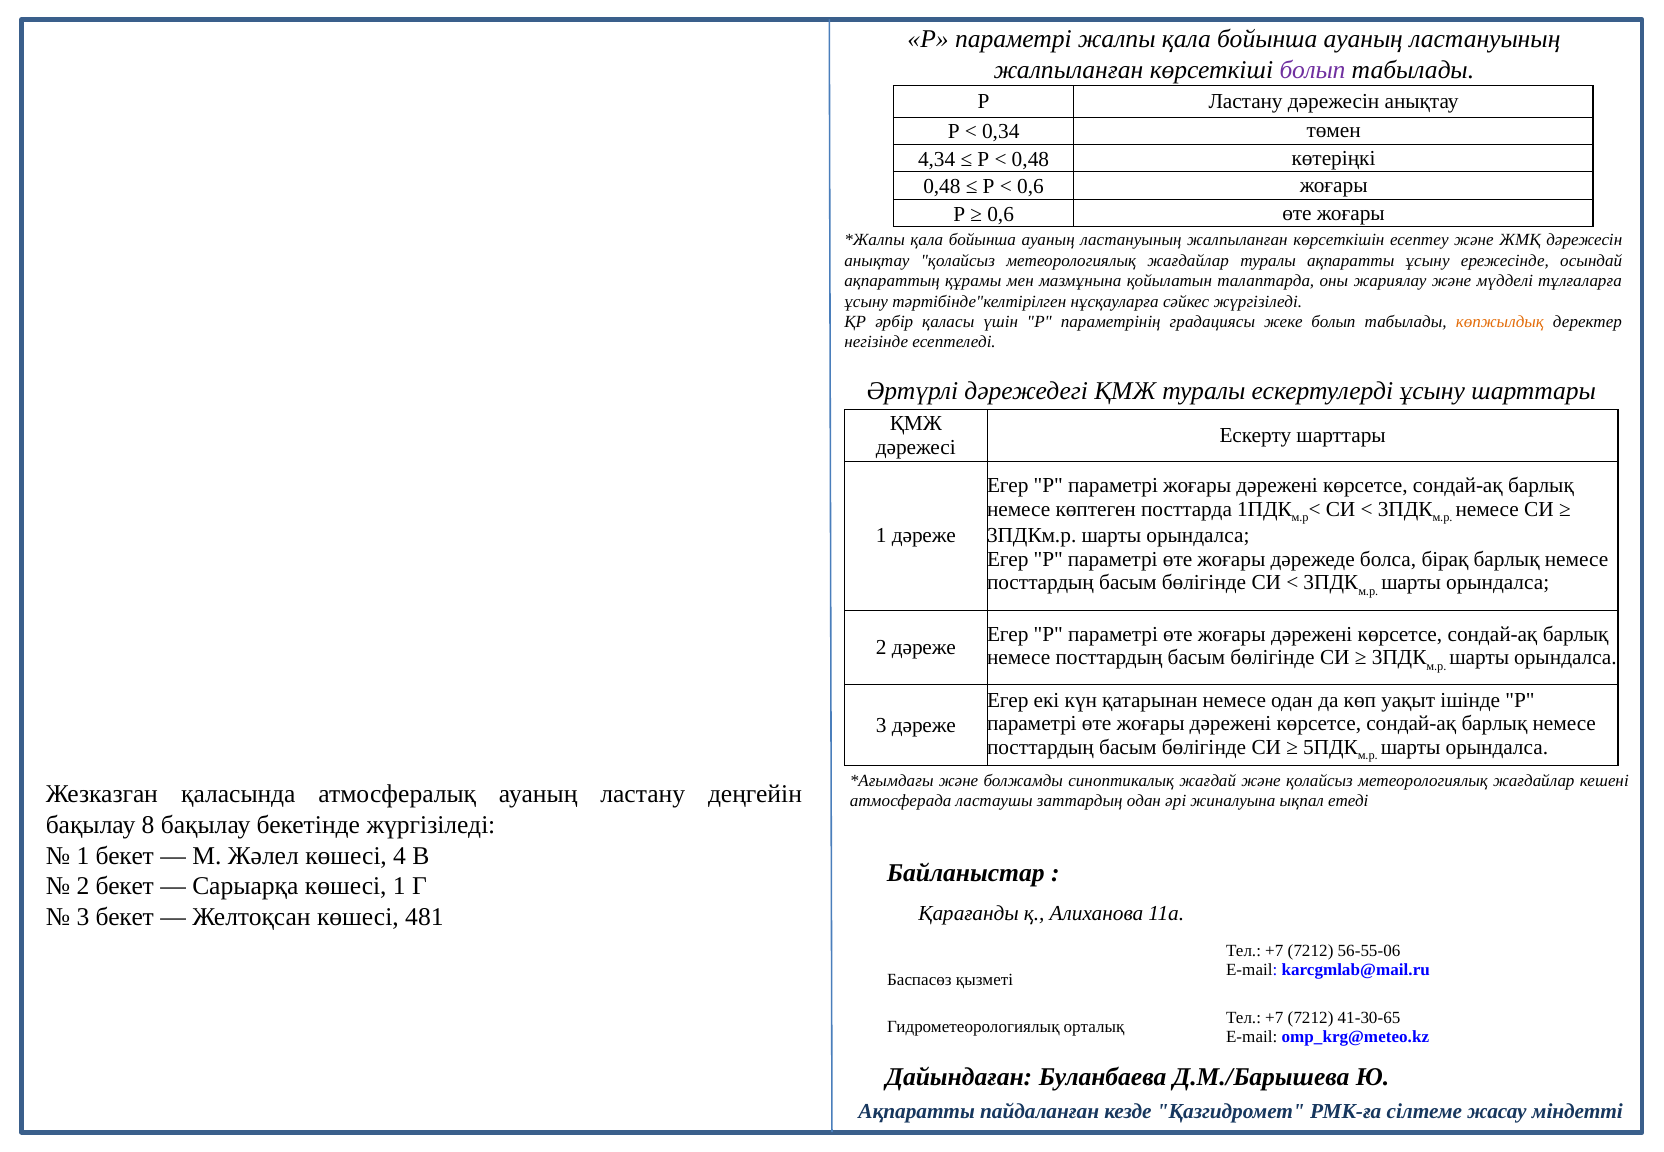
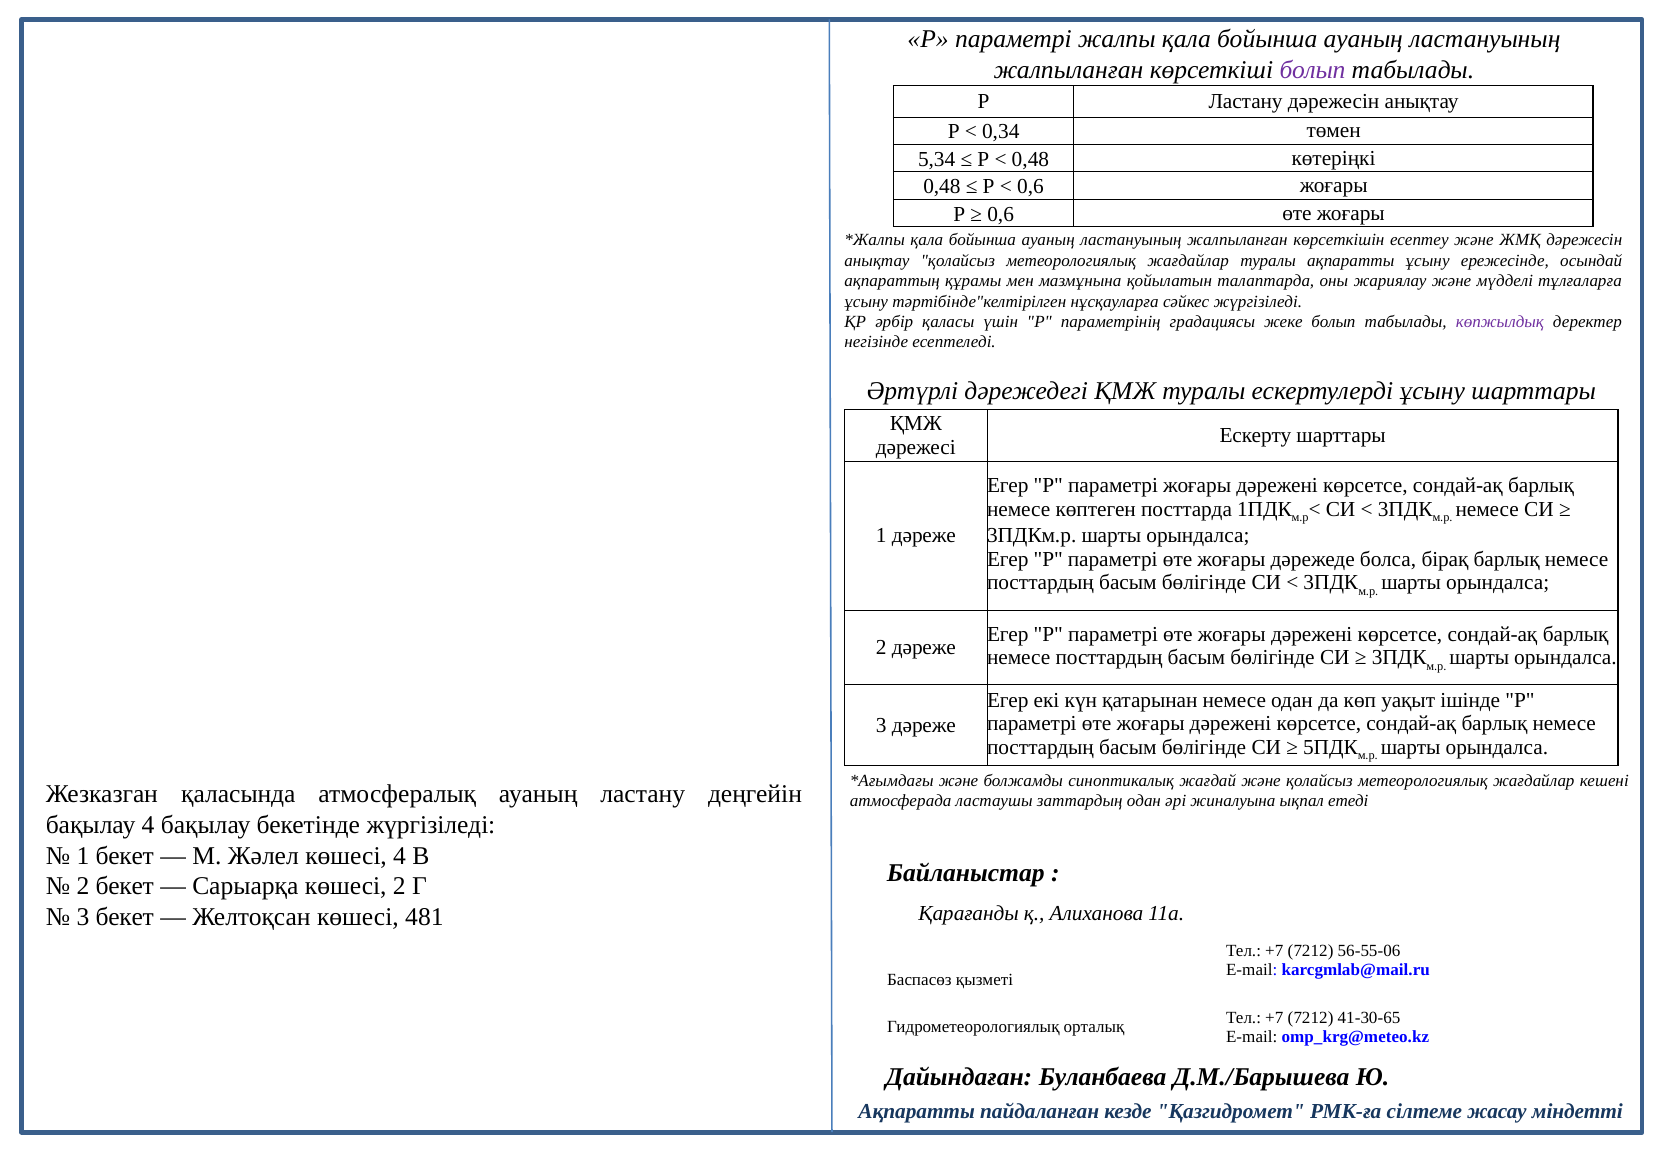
4,34: 4,34 -> 5,34
көпжылдық colour: orange -> purple
бақылау 8: 8 -> 4
көшесі 1: 1 -> 2
